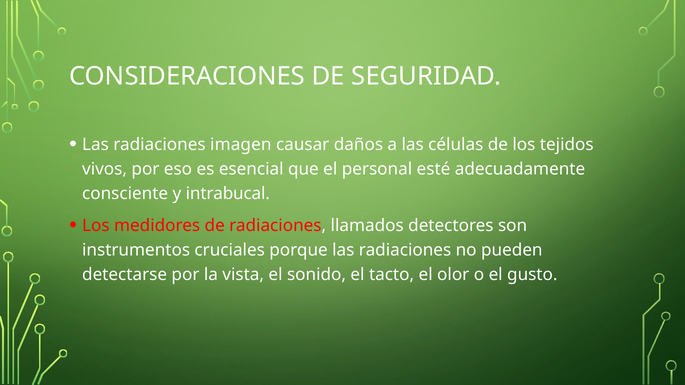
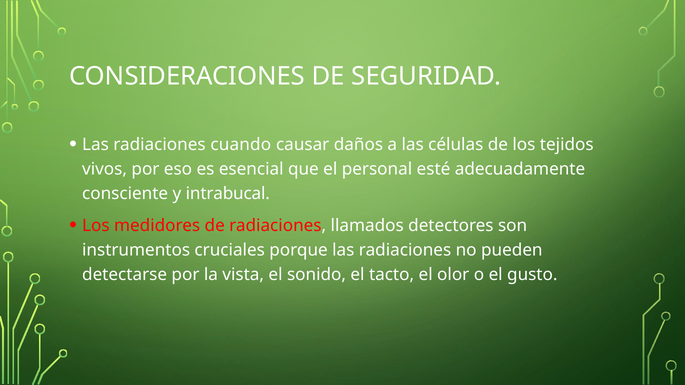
imagen: imagen -> cuando
